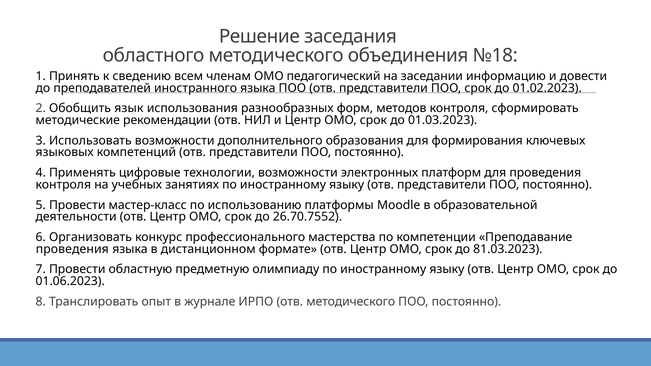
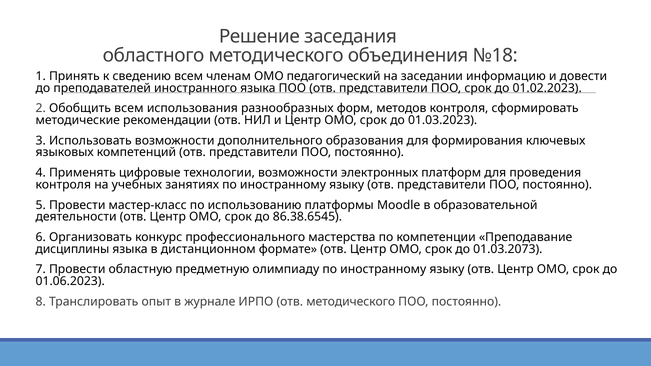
Обобщить язык: язык -> всем
26.70.7552: 26.70.7552 -> 86.38.6545
проведения at (72, 249): проведения -> дисциплины
81.03.2023: 81.03.2023 -> 01.03.2073
